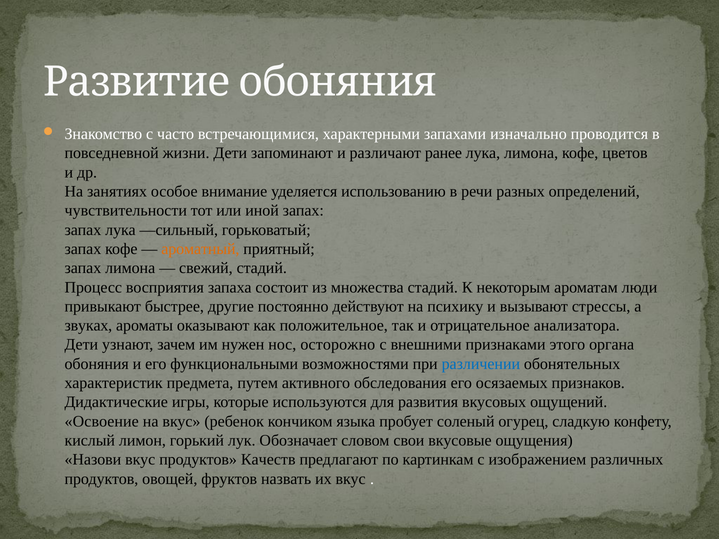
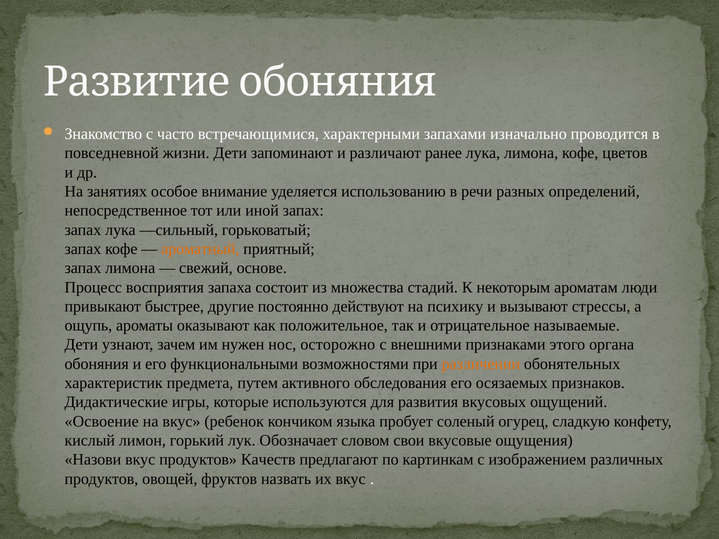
чувствительности: чувствительности -> непосредственное
свежий стадий: стадий -> основе
звуках: звуках -> ощупь
анализатора: анализатора -> называемые
различении colour: blue -> orange
